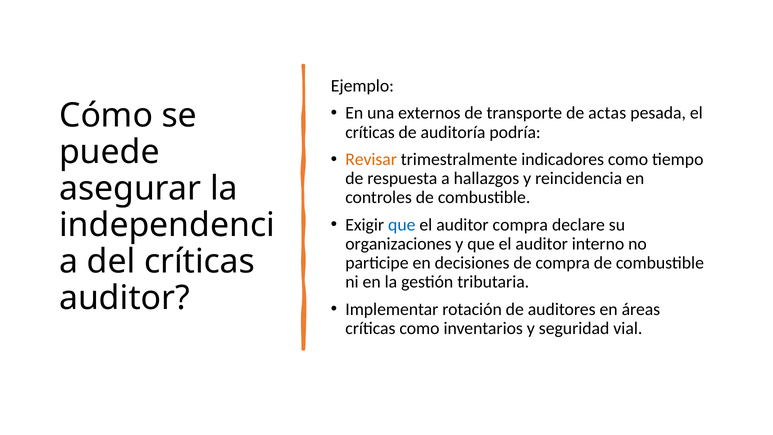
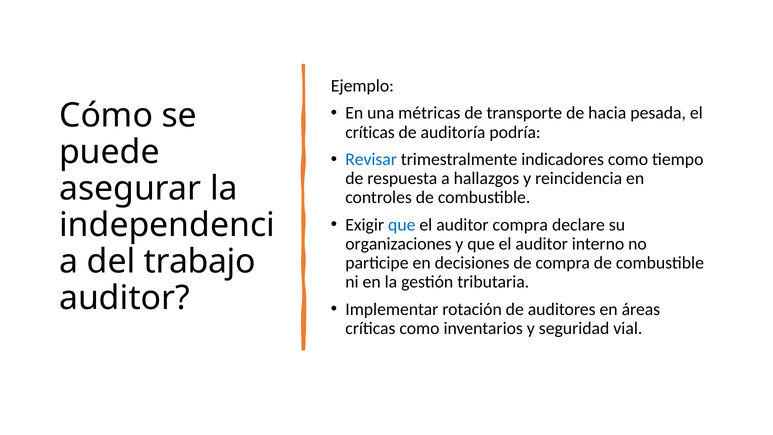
externos: externos -> métricas
actas: actas -> hacia
Revisar colour: orange -> blue
del críticas: críticas -> trabajo
